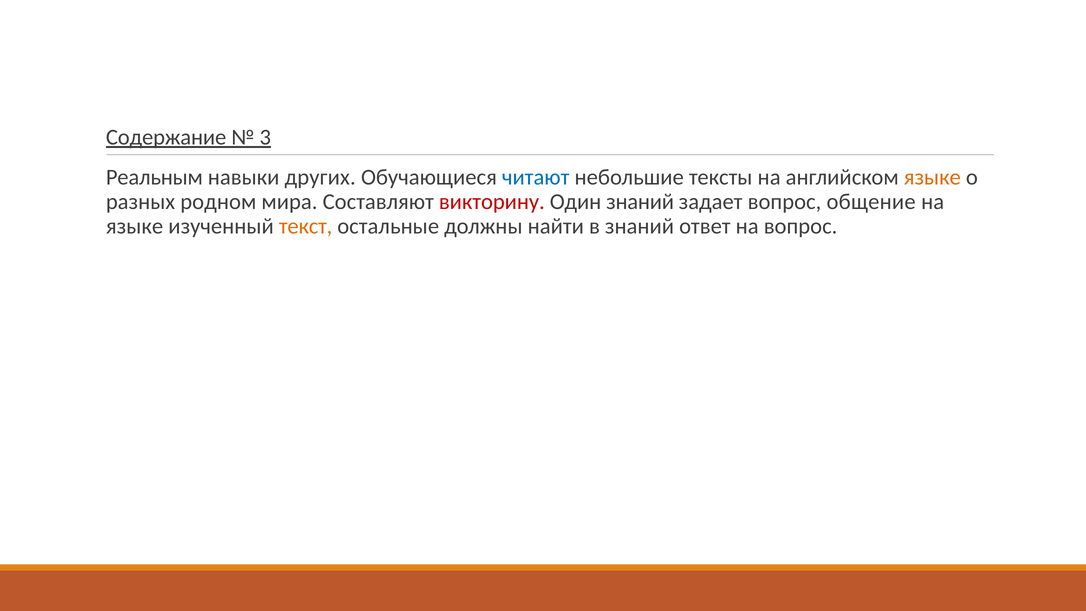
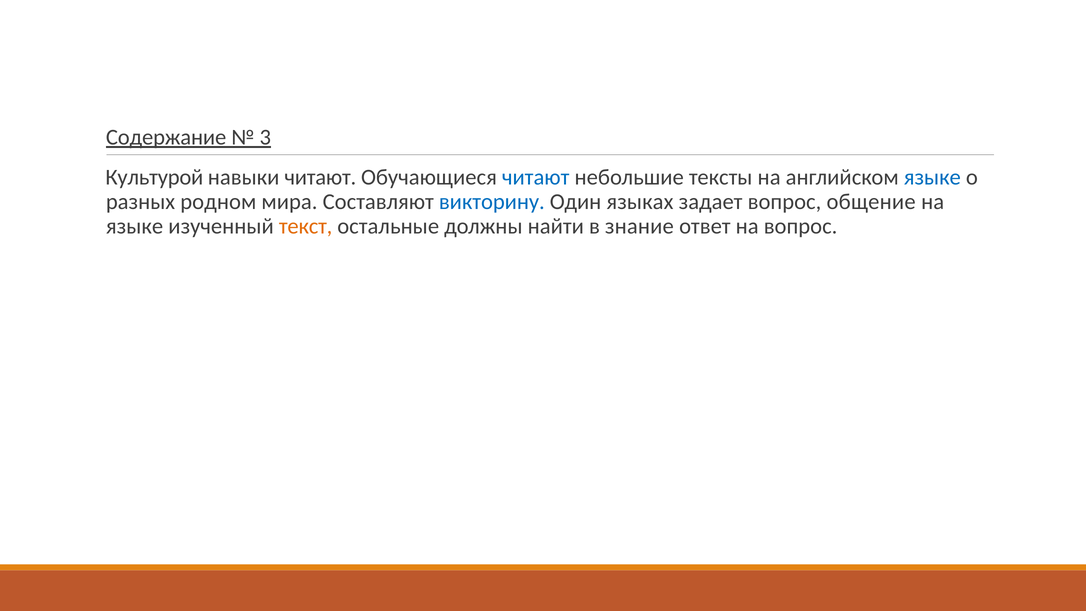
Реальным: Реальным -> Культурой
навыки других: других -> читают
языке at (932, 177) colour: orange -> blue
викторину colour: red -> blue
Один знаний: знаний -> языках
в знаний: знаний -> знание
